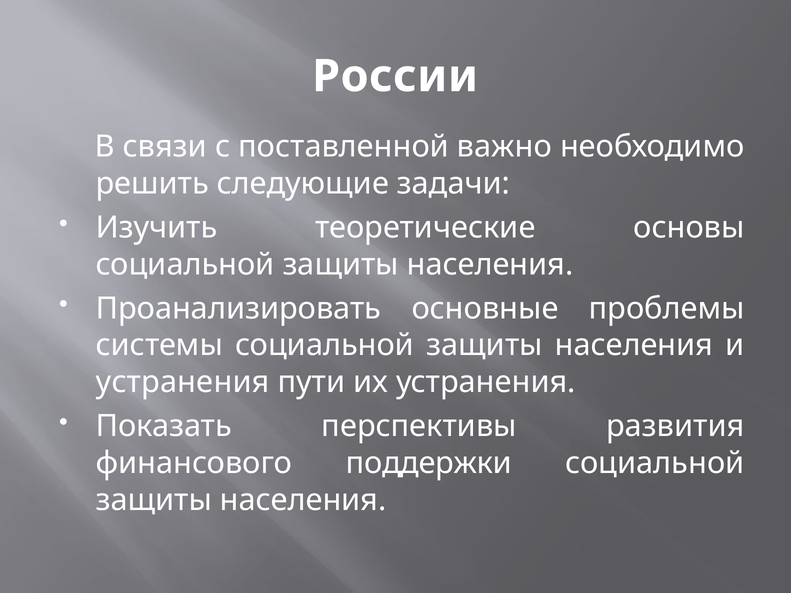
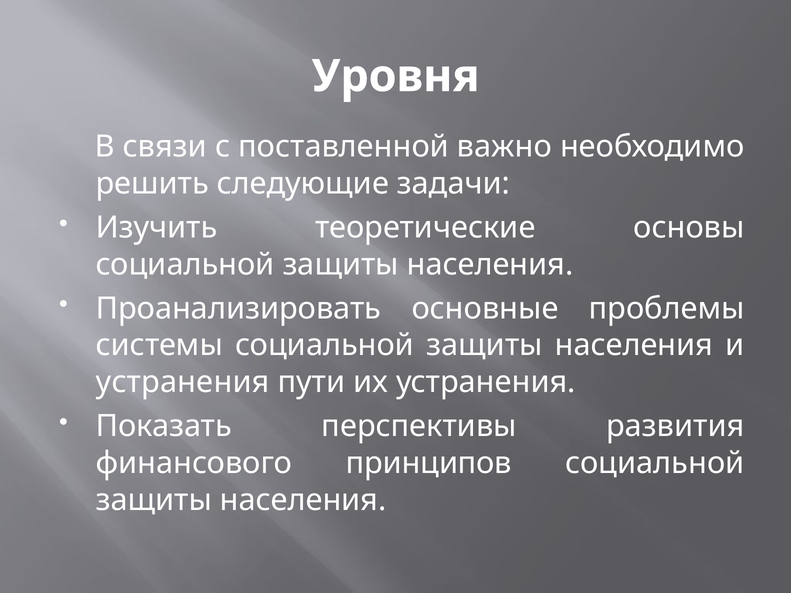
России: России -> Уровня
поддержки: поддержки -> принципов
